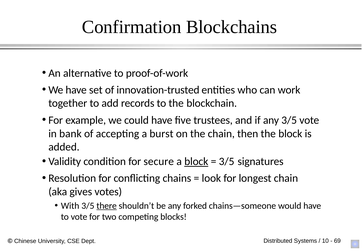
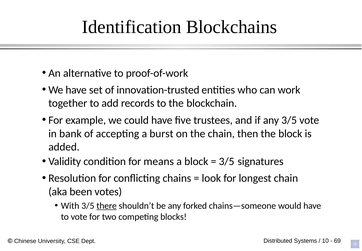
Confirmation: Confirmation -> Identification
secure: secure -> means
block at (196, 161) underline: present -> none
gives: gives -> been
